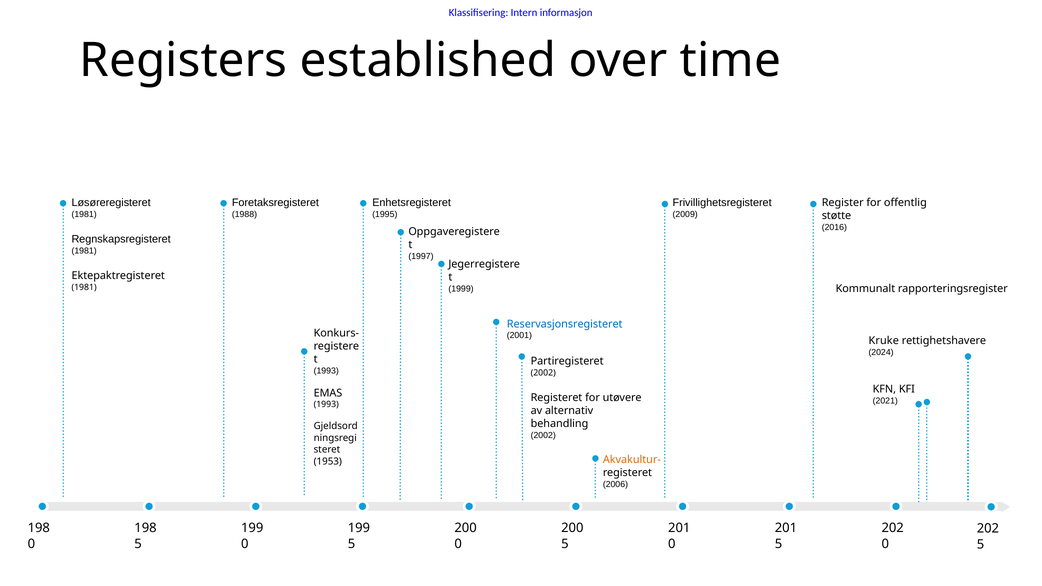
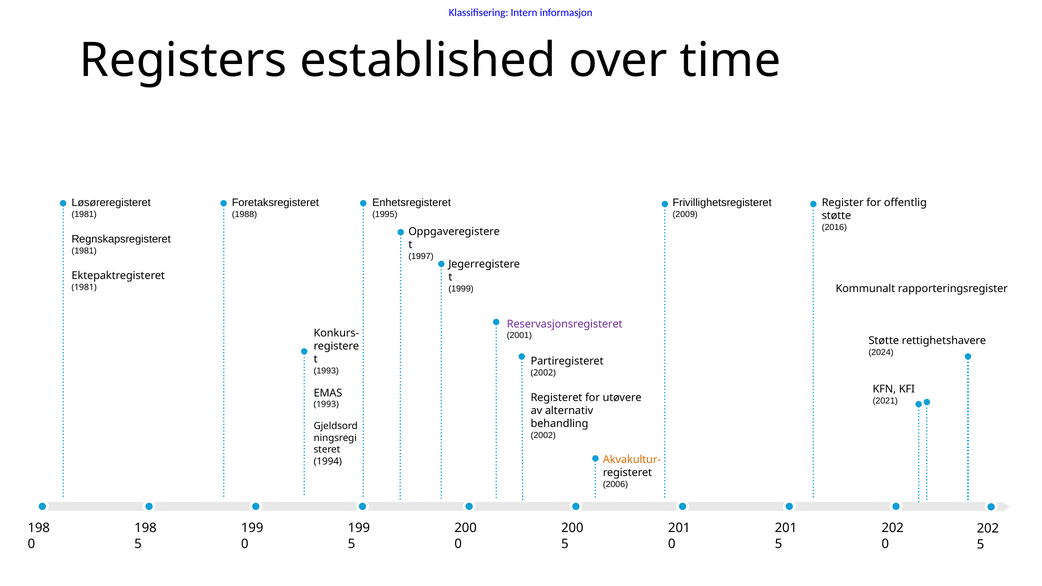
Reservasjonsregisteret colour: blue -> purple
Kruke at (884, 341): Kruke -> Støtte
1953: 1953 -> 1994
